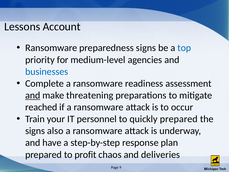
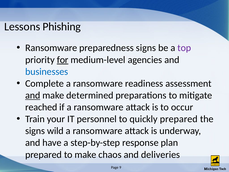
Account: Account -> Phishing
top colour: blue -> purple
for underline: none -> present
threatening: threatening -> determined
also: also -> wild
to profit: profit -> make
